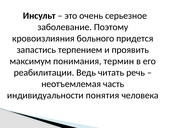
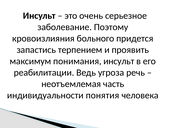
понимания термин: термин -> инсульт
читать: читать -> угроза
